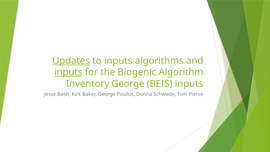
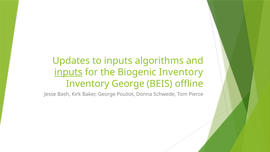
Updates underline: present -> none
Biogenic Algorithm: Algorithm -> Inventory
BEIS inputs: inputs -> offline
